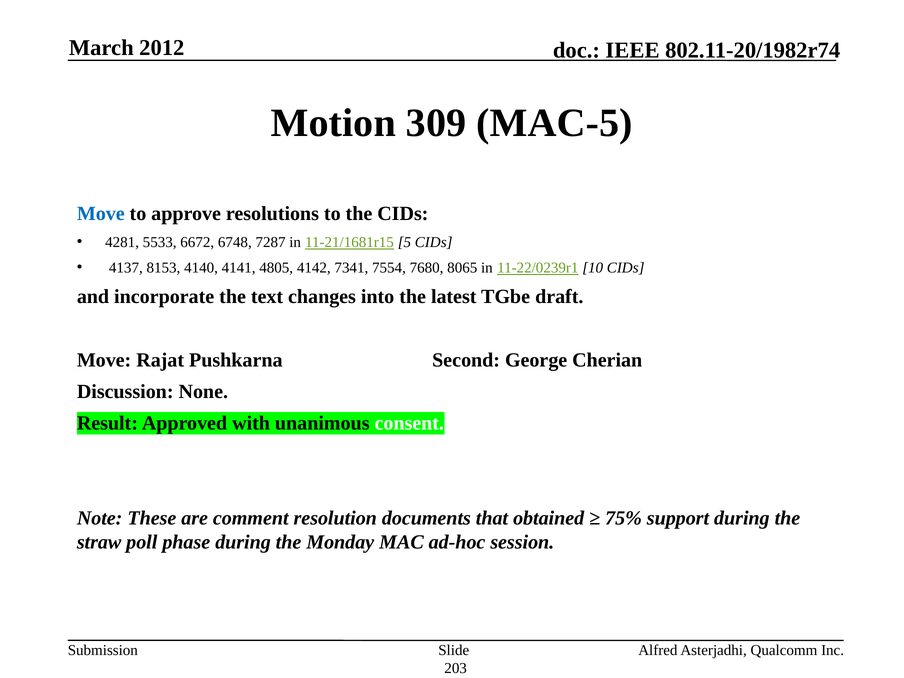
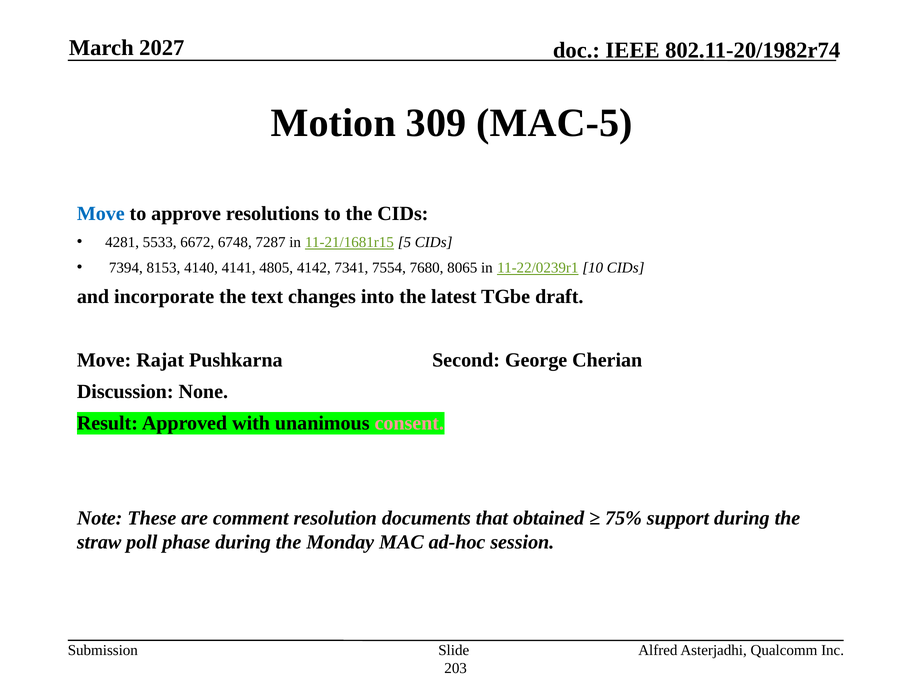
2012: 2012 -> 2027
4137: 4137 -> 7394
consent colour: white -> pink
